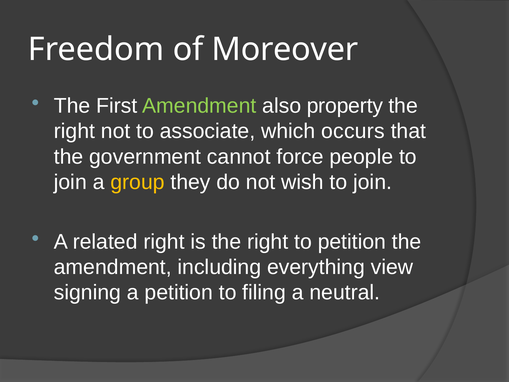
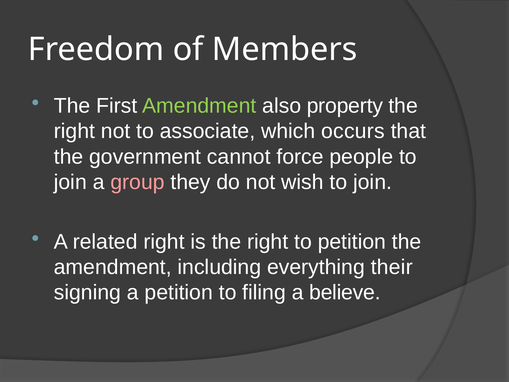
Moreover: Moreover -> Members
group colour: yellow -> pink
view: view -> their
neutral: neutral -> believe
